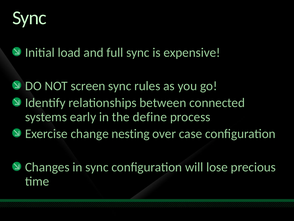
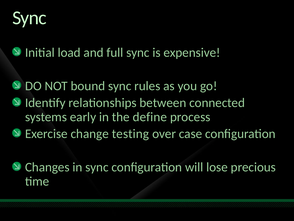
screen: screen -> bound
nesting: nesting -> testing
